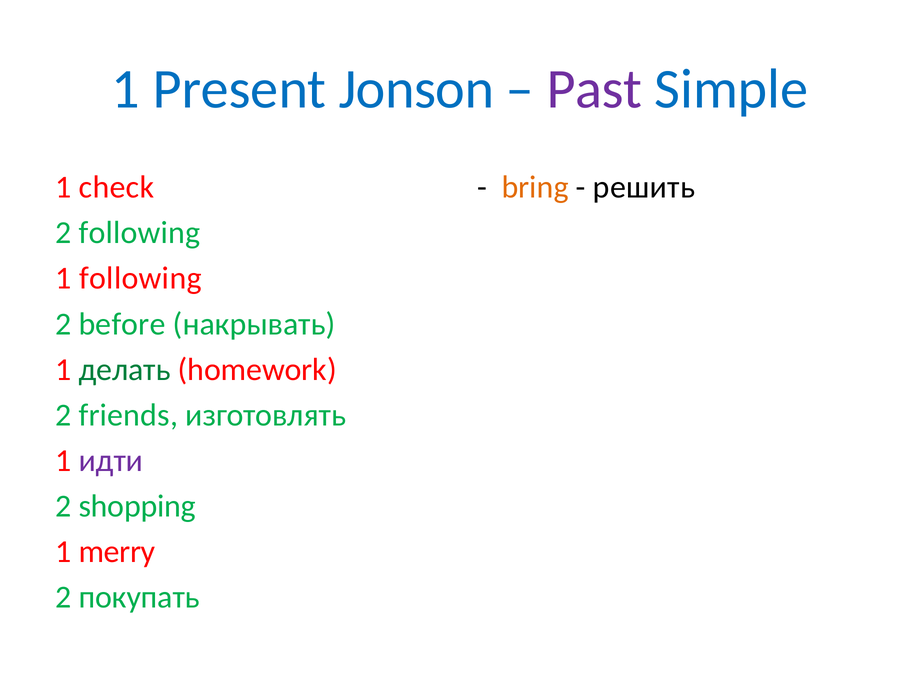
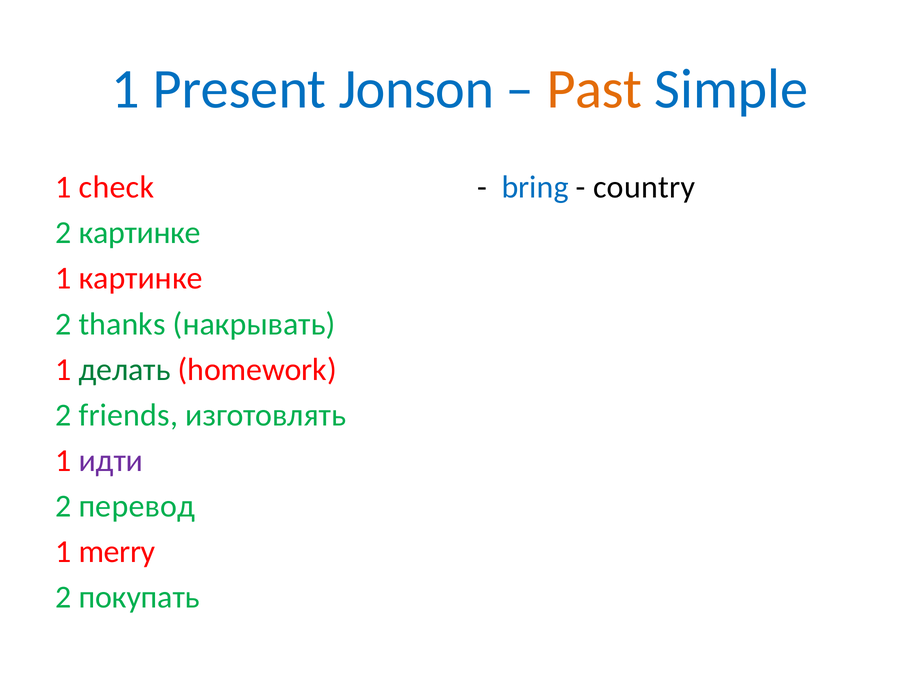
Past colour: purple -> orange
bring colour: orange -> blue
решить: решить -> country
2 following: following -> картинке
1 following: following -> картинке
before: before -> thanks
shopping: shopping -> перевод
